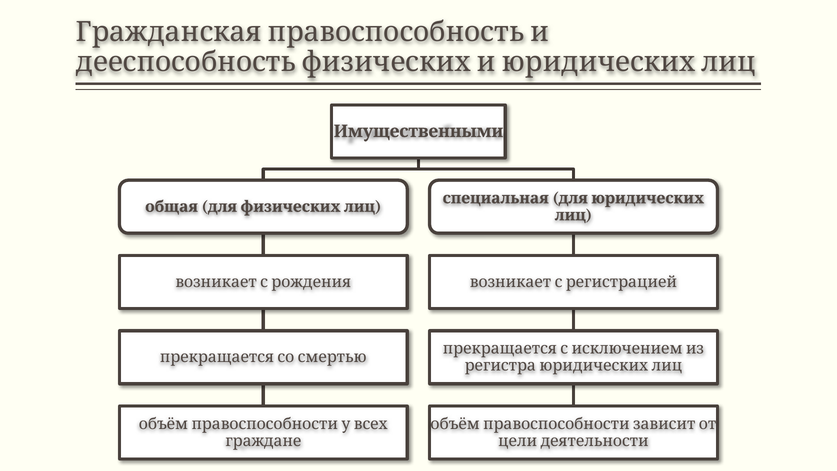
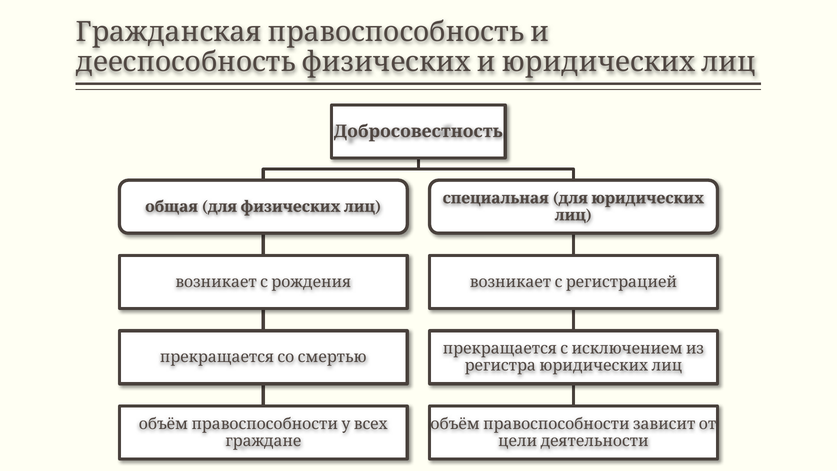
Имущественными: Имущественными -> Добросовестность
